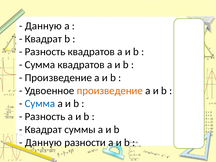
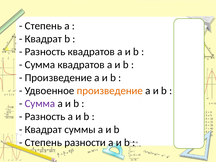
Данную at (43, 26): Данную -> Степень
Сумма at (40, 104) colour: blue -> purple
Данную at (43, 142): Данную -> Степень
